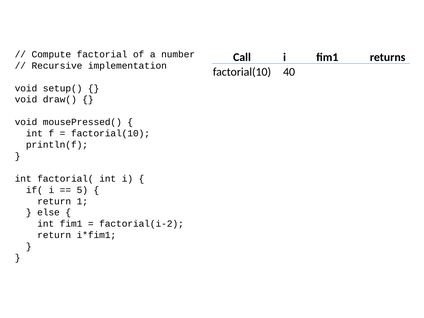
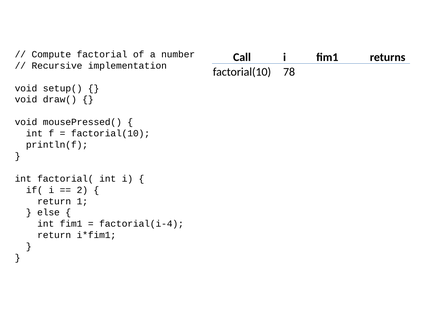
40: 40 -> 78
5: 5 -> 2
factorial(i-2: factorial(i-2 -> factorial(i-4
